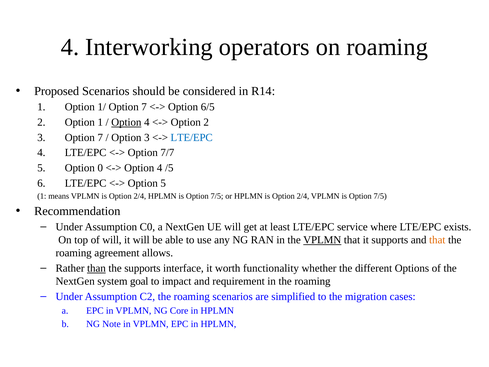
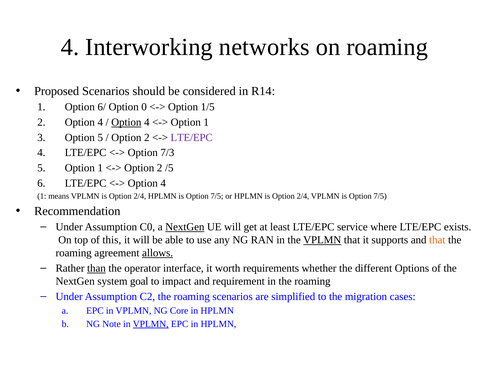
operators: operators -> networks
1/: 1/ -> 6/
7 at (144, 107): 7 -> 0
6/5: 6/5 -> 1/5
2 Option 1: 1 -> 4
2 at (206, 122): 2 -> 1
3 Option 7: 7 -> 5
3 at (147, 137): 3 -> 2
LTE/EPC at (192, 137) colour: blue -> purple
7/7: 7/7 -> 7/3
0 at (100, 168): 0 -> 1
4 at (160, 168): 4 -> 2
5 at (163, 183): 5 -> 4
NextGen at (185, 227) underline: none -> present
of will: will -> this
allows underline: none -> present
the supports: supports -> operator
functionality: functionality -> requirements
VPLMN at (151, 324) underline: none -> present
